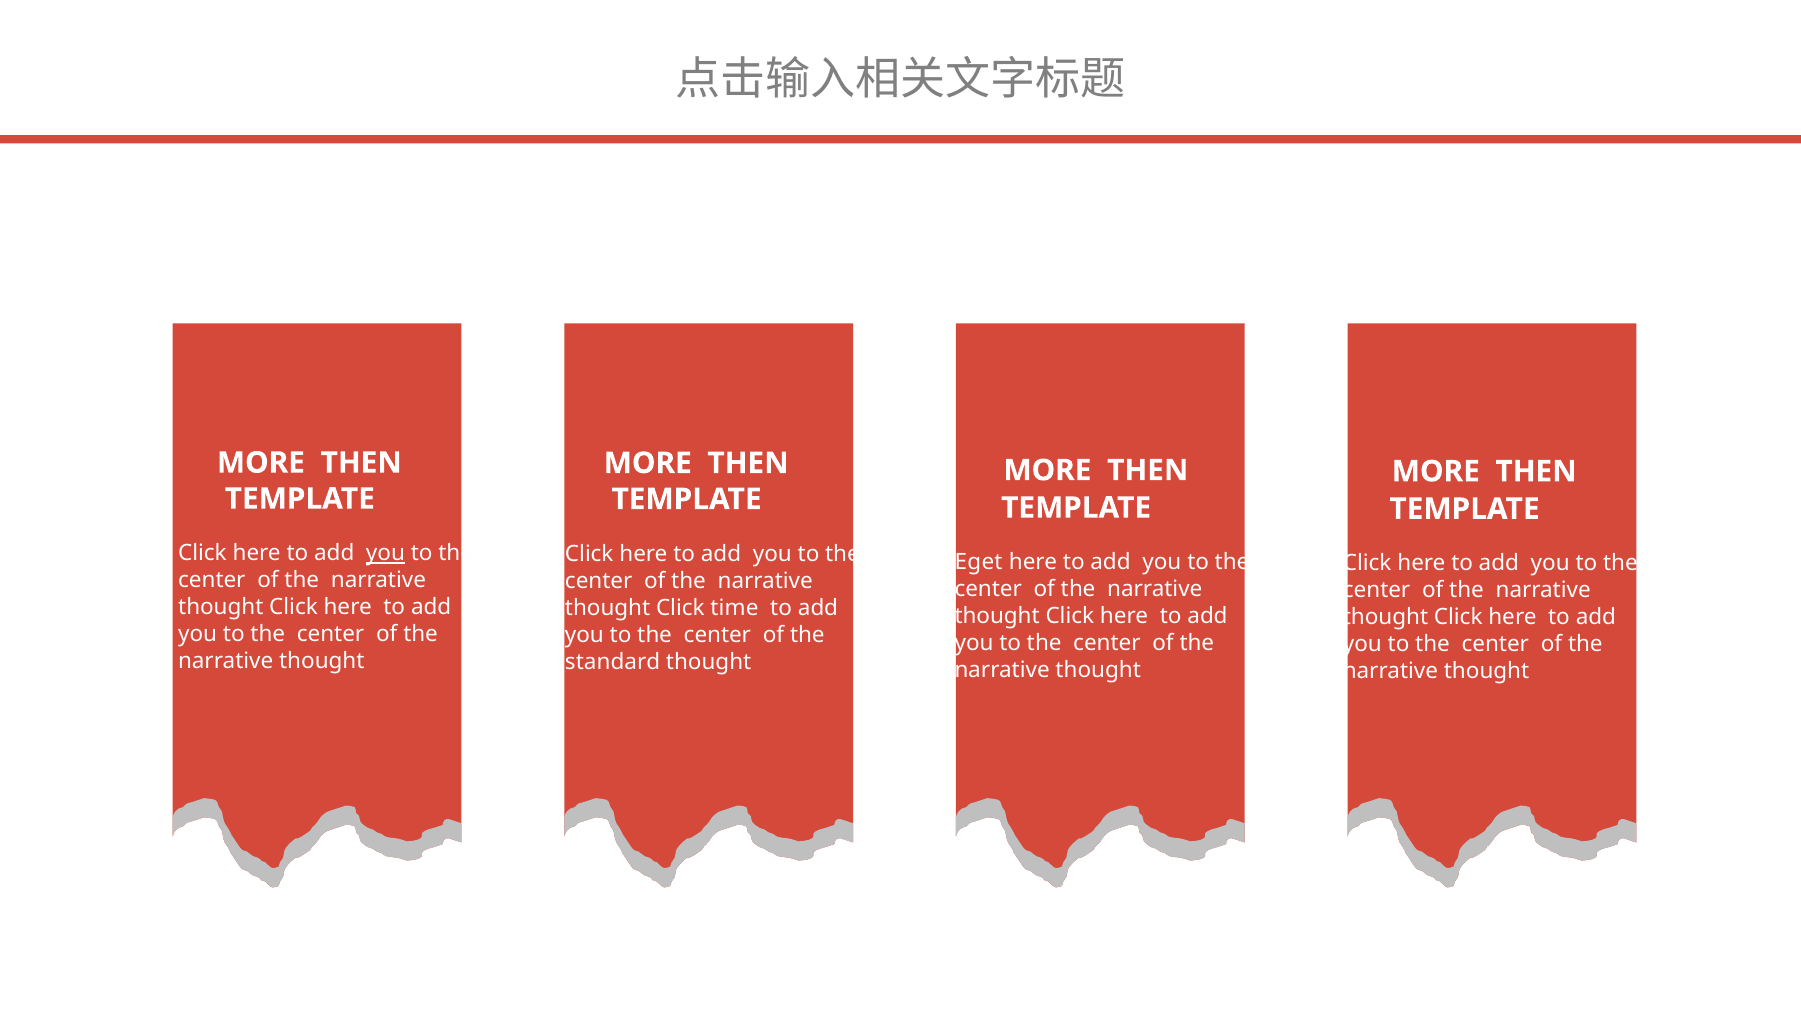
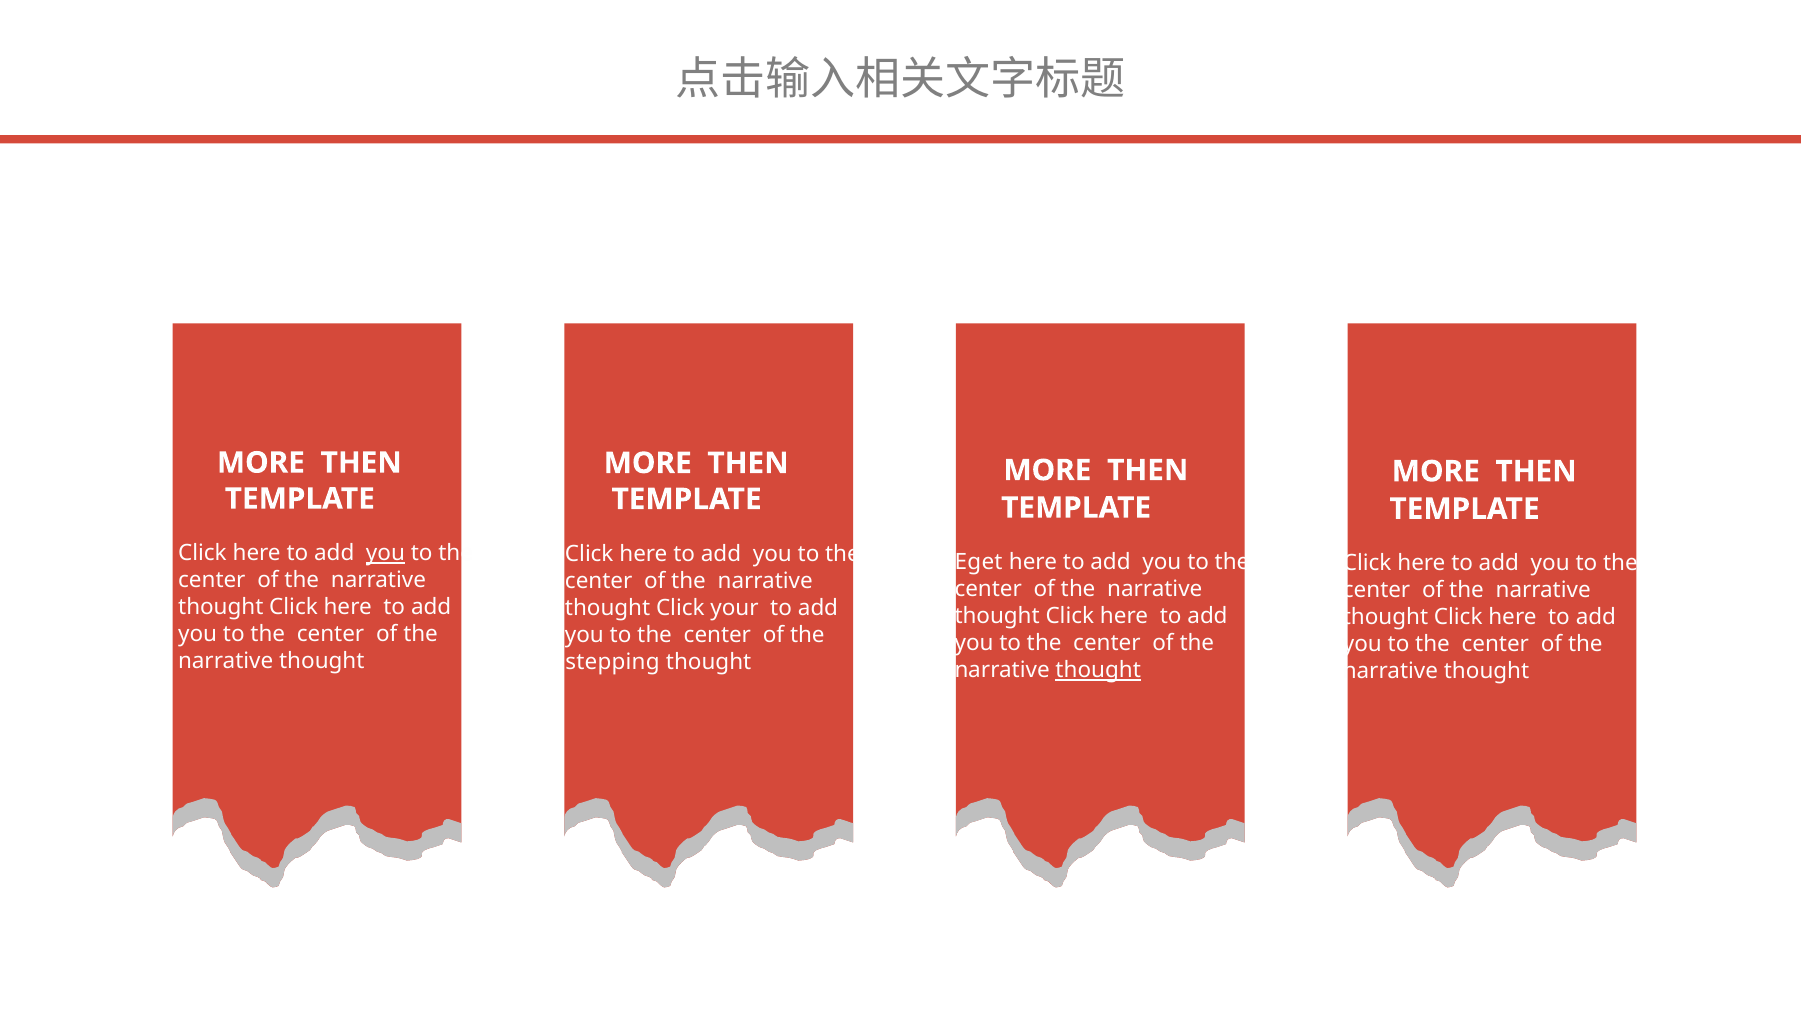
time: time -> your
standard: standard -> stepping
thought at (1098, 671) underline: none -> present
